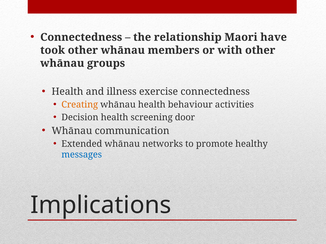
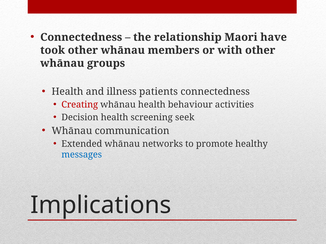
exercise: exercise -> patients
Creating colour: orange -> red
door: door -> seek
